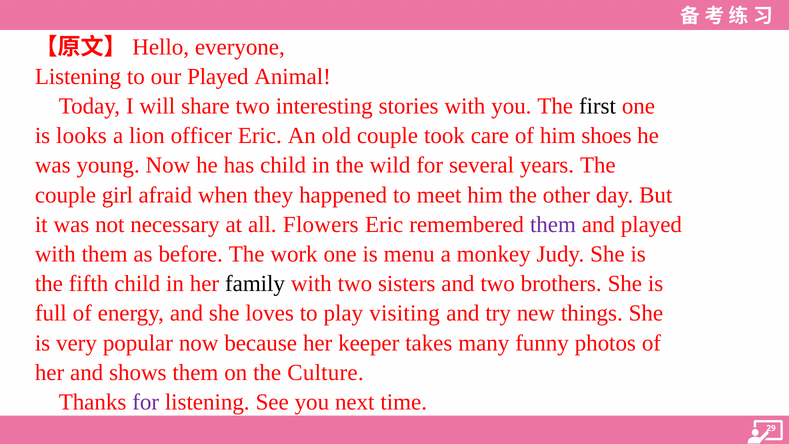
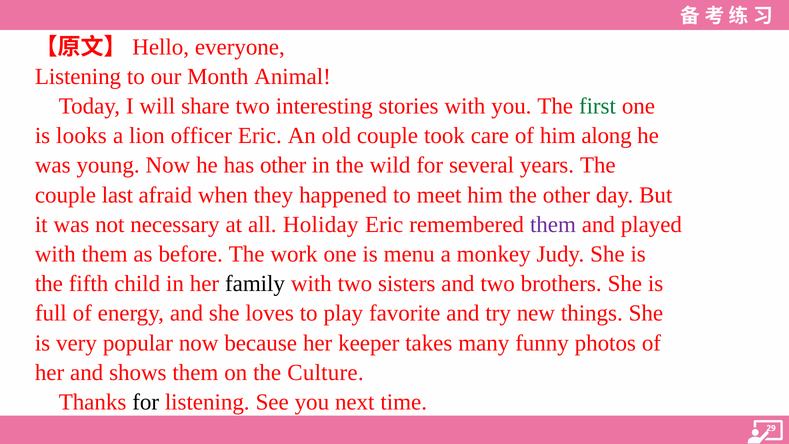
our Played: Played -> Month
first colour: black -> green
shoes: shoes -> along
has child: child -> other
girl: girl -> last
Flowers: Flowers -> Holiday
visiting: visiting -> favorite
for at (146, 402) colour: purple -> black
